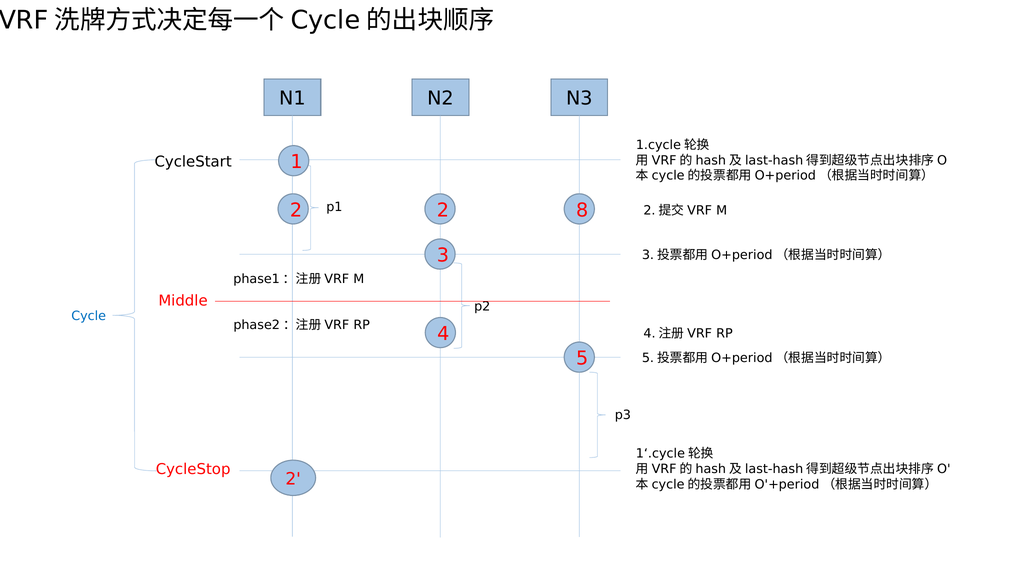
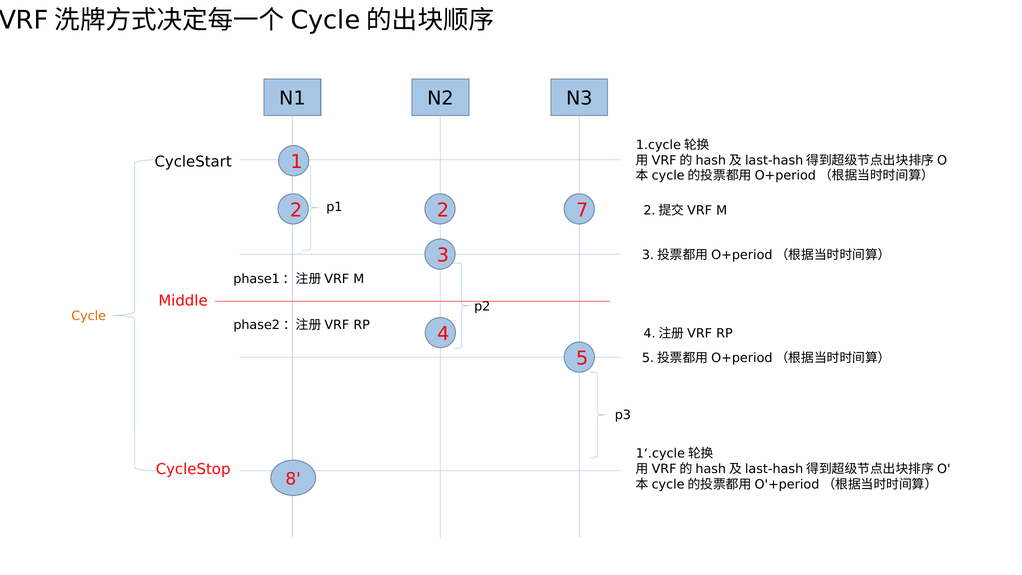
8: 8 -> 7
Cycle colour: blue -> orange
2 at (293, 479): 2 -> 8
